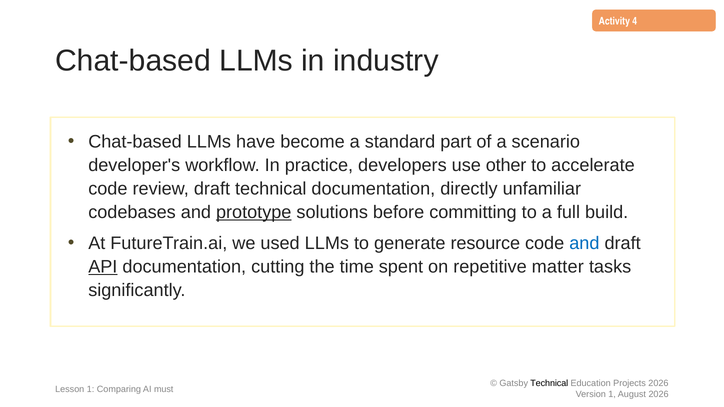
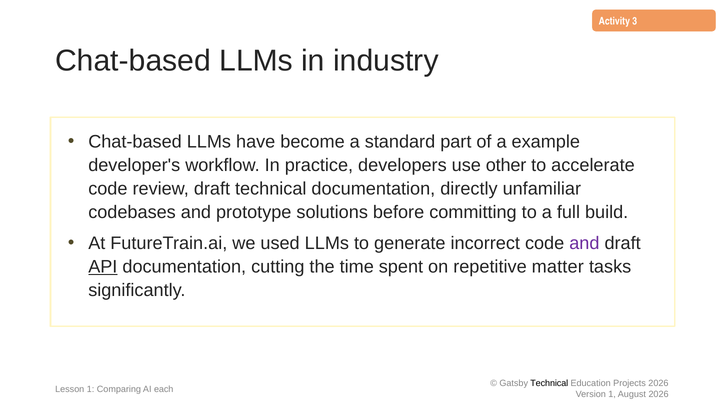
4: 4 -> 3
scenario: scenario -> example
prototype underline: present -> none
resource: resource -> incorrect
and at (584, 243) colour: blue -> purple
must: must -> each
